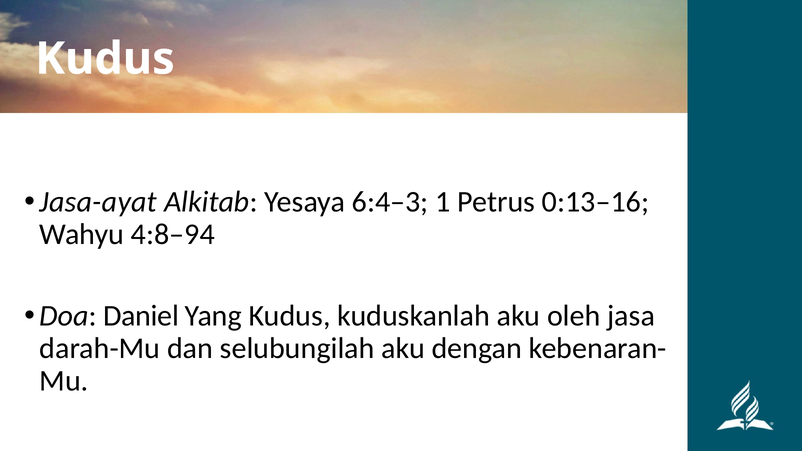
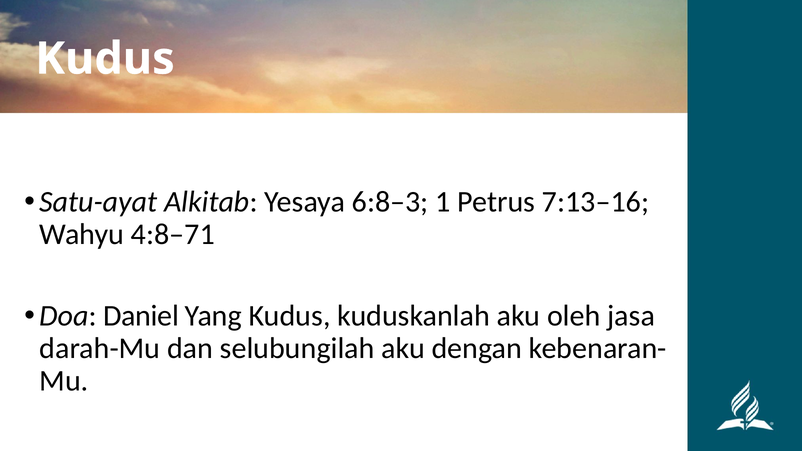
Jasa-ayat: Jasa-ayat -> Satu-ayat
6:4–3: 6:4–3 -> 6:8–3
0:13–16: 0:13–16 -> 7:13–16
4:8–94: 4:8–94 -> 4:8–71
